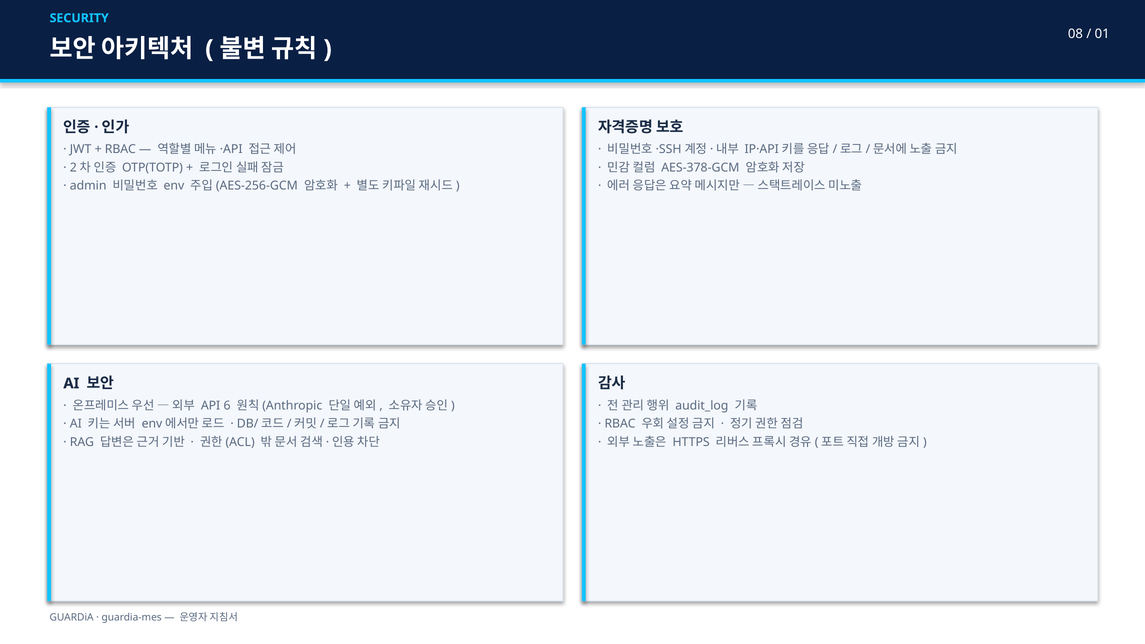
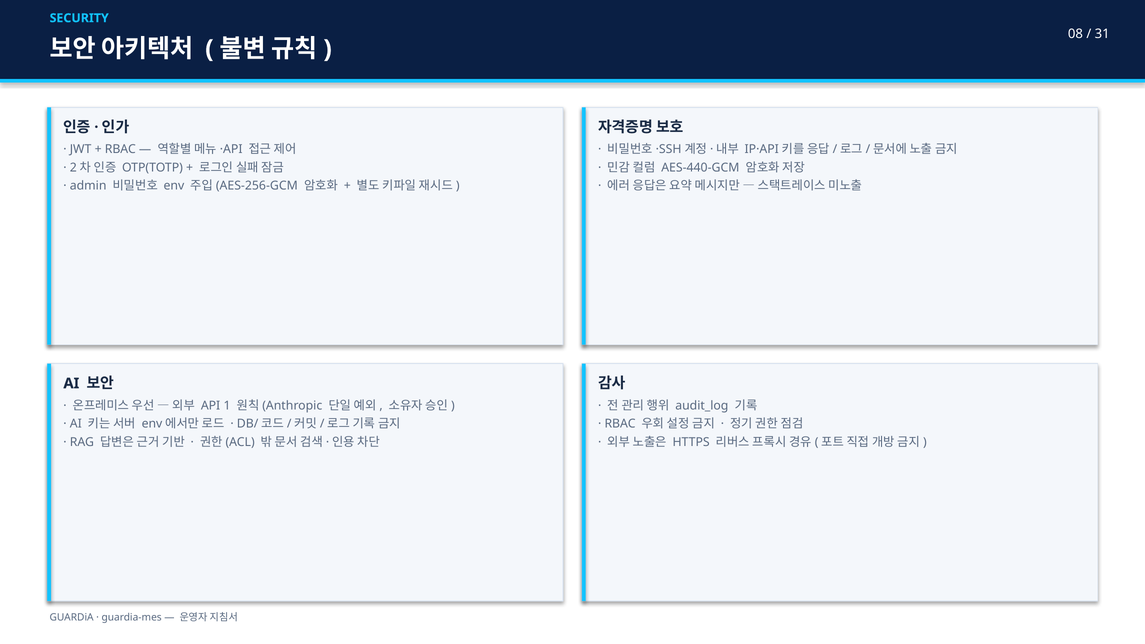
01: 01 -> 31
AES-378-GCM: AES-378-GCM -> AES-440-GCM
6: 6 -> 1
